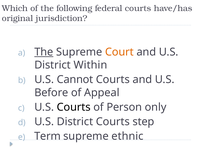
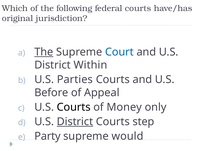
Court colour: orange -> blue
Cannot: Cannot -> Parties
Person: Person -> Money
District at (75, 121) underline: none -> present
Term: Term -> Party
ethnic: ethnic -> would
